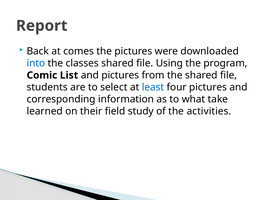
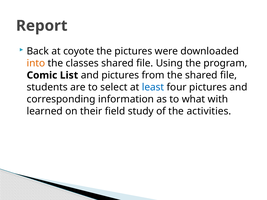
comes: comes -> coyote
into colour: blue -> orange
take: take -> with
